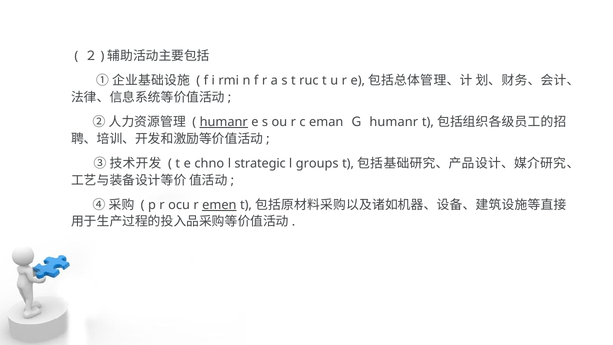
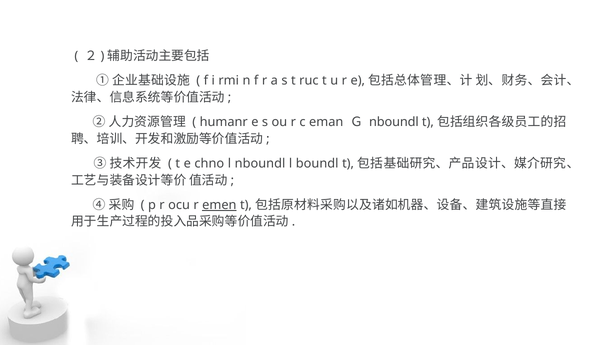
humanr at (224, 122) underline: present -> none
Ｇ humanr: humanr -> nboundl
l strategic: strategic -> nboundl
groups: groups -> boundl
